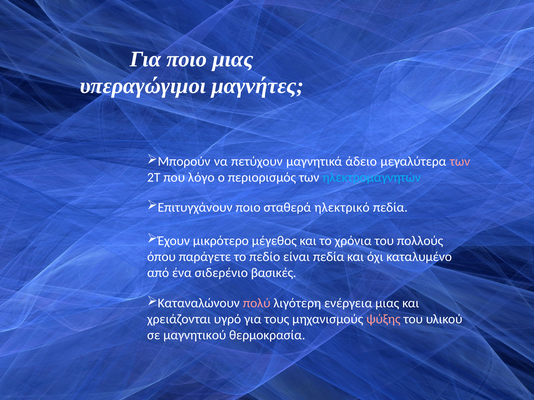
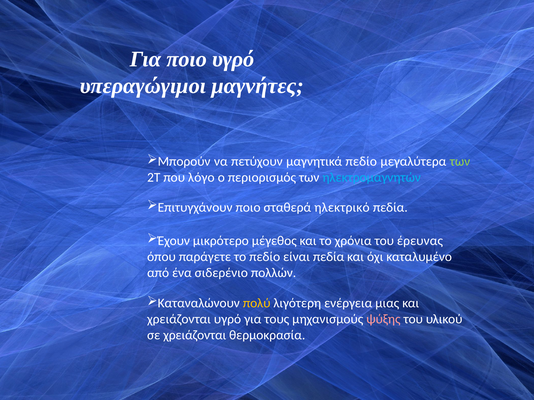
ποιο μιας: μιας -> υγρό
μαγνητικά άδειο: άδειο -> πεδίο
των at (460, 162) colour: pink -> light green
πολλούς: πολλούς -> έρευνας
βασικές: βασικές -> πολλών
πολύ colour: pink -> yellow
σε μαγνητικού: μαγνητικού -> χρειάζονται
